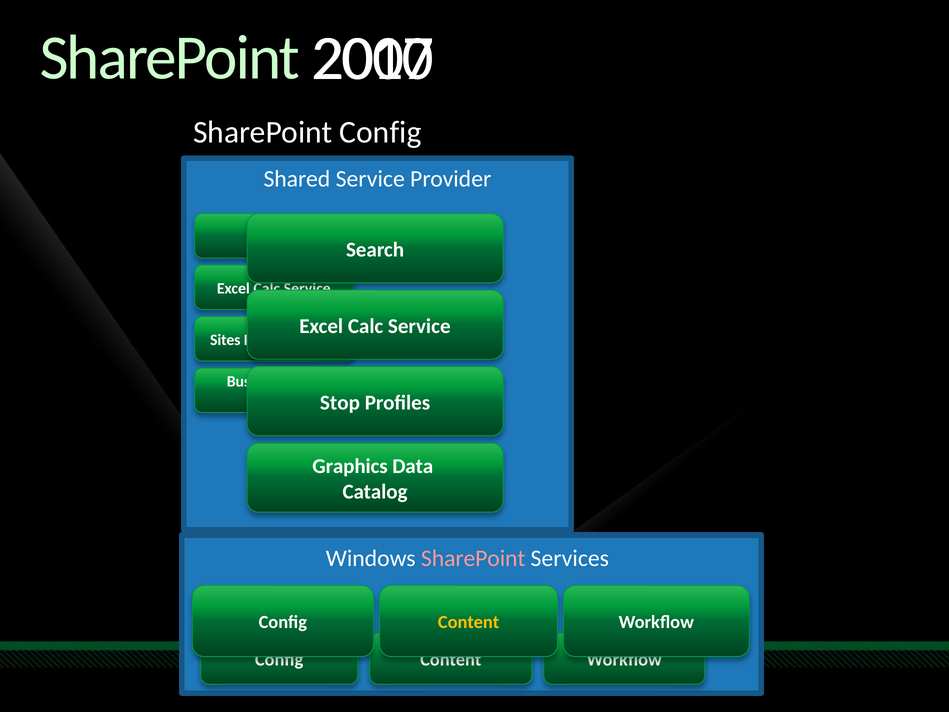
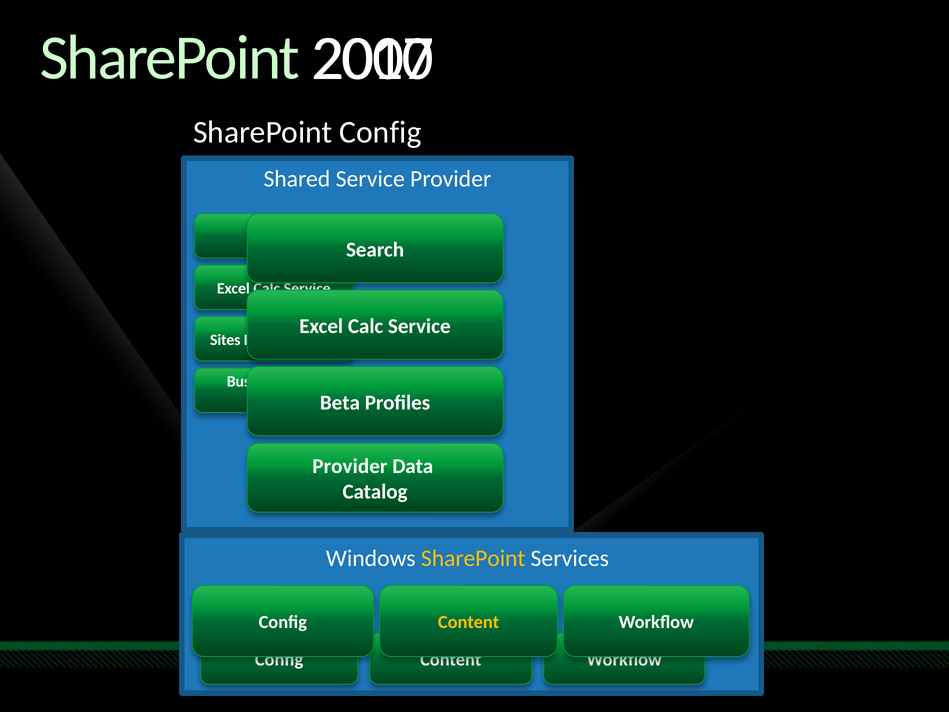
Stop: Stop -> Beta
Graphics at (350, 466): Graphics -> Provider
SharePoint at (473, 558) colour: pink -> yellow
